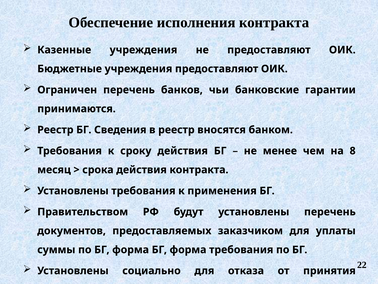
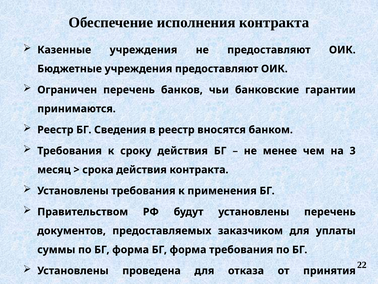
8: 8 -> 3
социально: социально -> проведена
